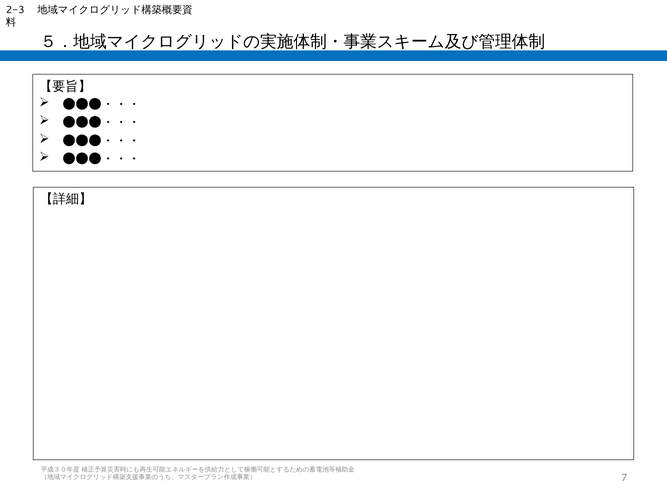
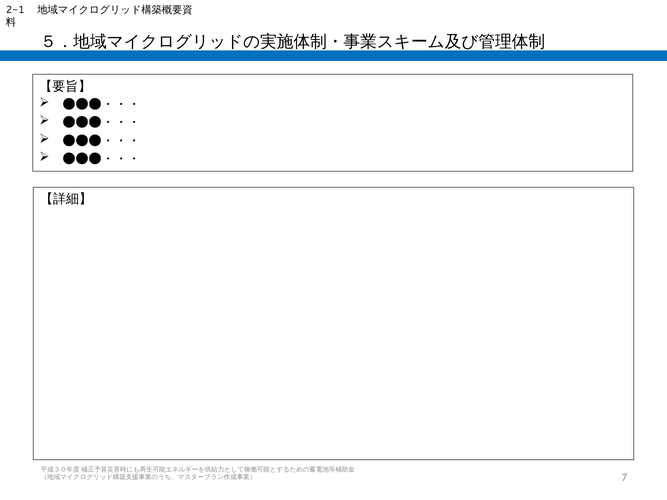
2-3: 2-3 -> 2-1
